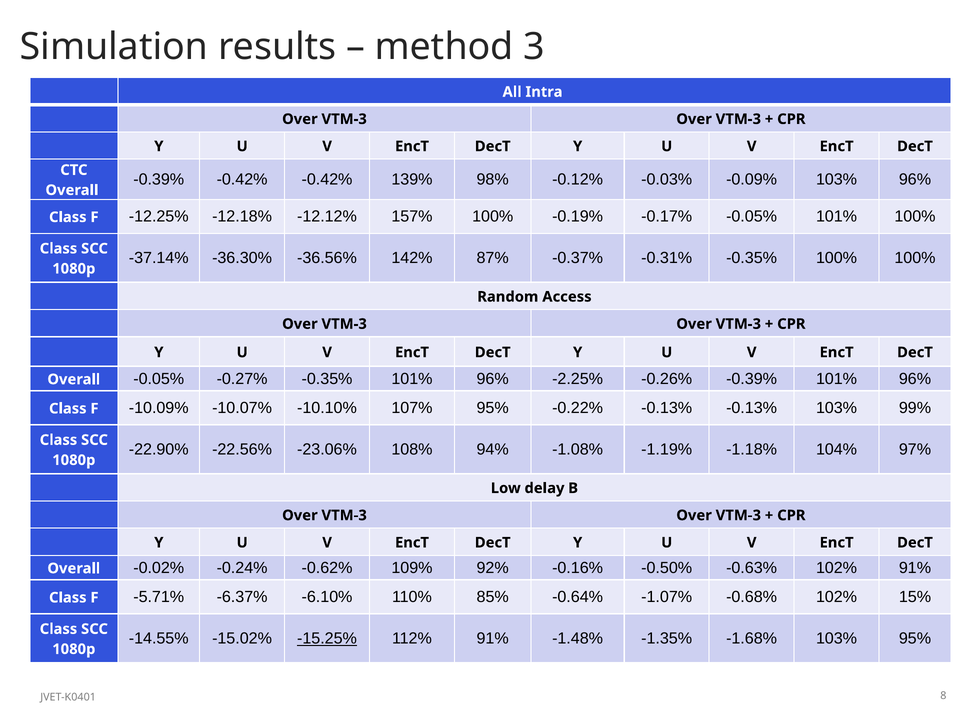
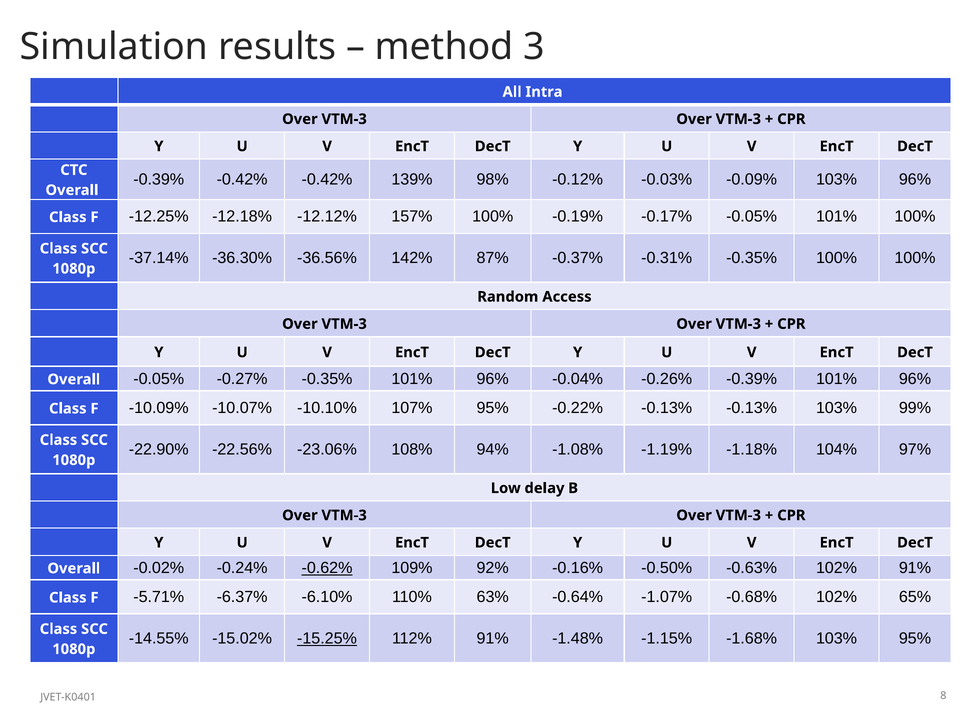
-2.25%: -2.25% -> -0.04%
-0.62% underline: none -> present
85%: 85% -> 63%
15%: 15% -> 65%
-1.35%: -1.35% -> -1.15%
